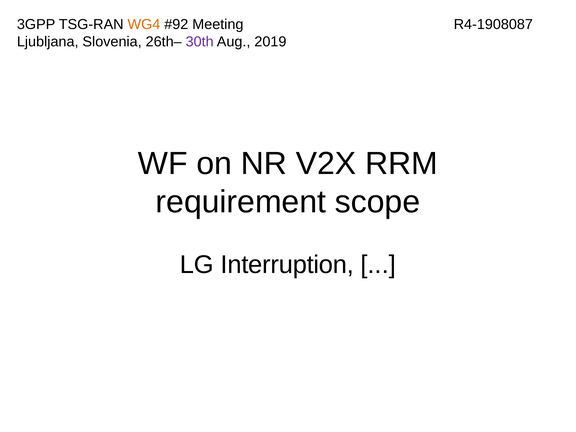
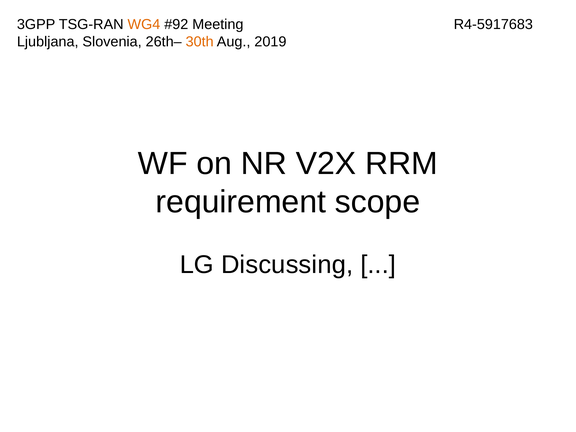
R4-1908087: R4-1908087 -> R4-5917683
30th colour: purple -> orange
Interruption: Interruption -> Discussing
